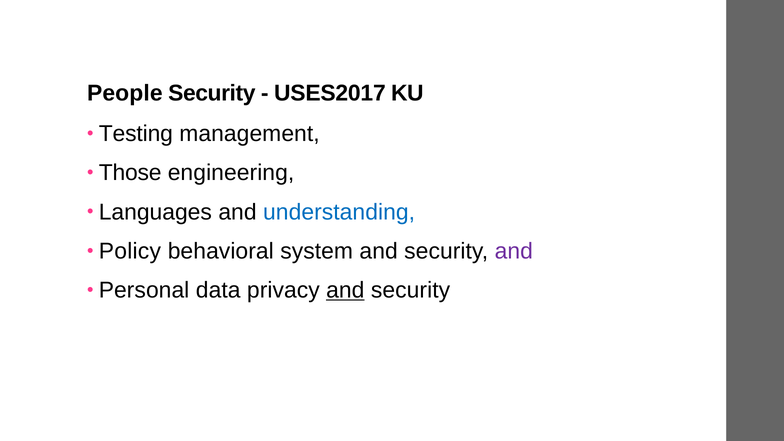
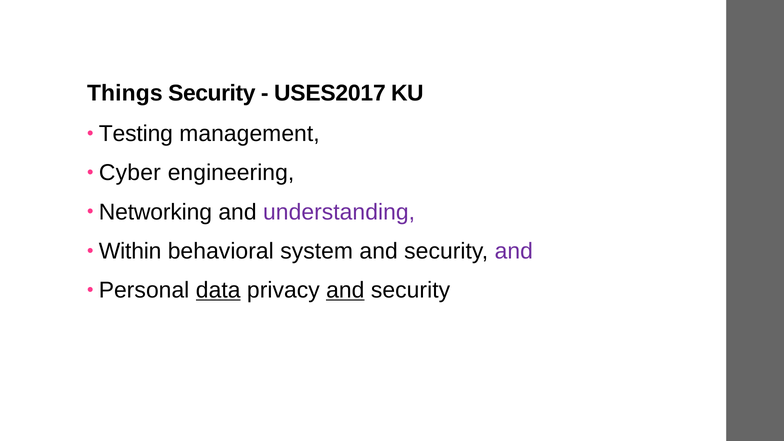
People: People -> Things
Those: Those -> Cyber
Languages: Languages -> Networking
understanding colour: blue -> purple
Policy: Policy -> Within
data underline: none -> present
